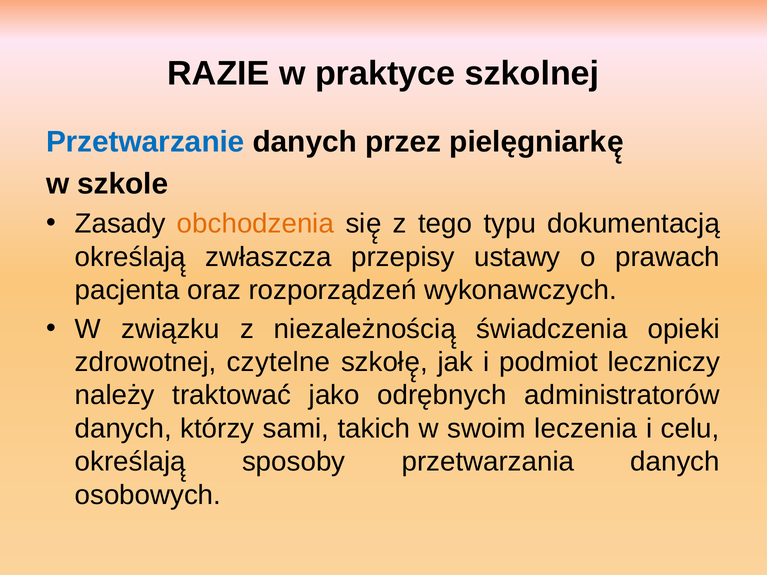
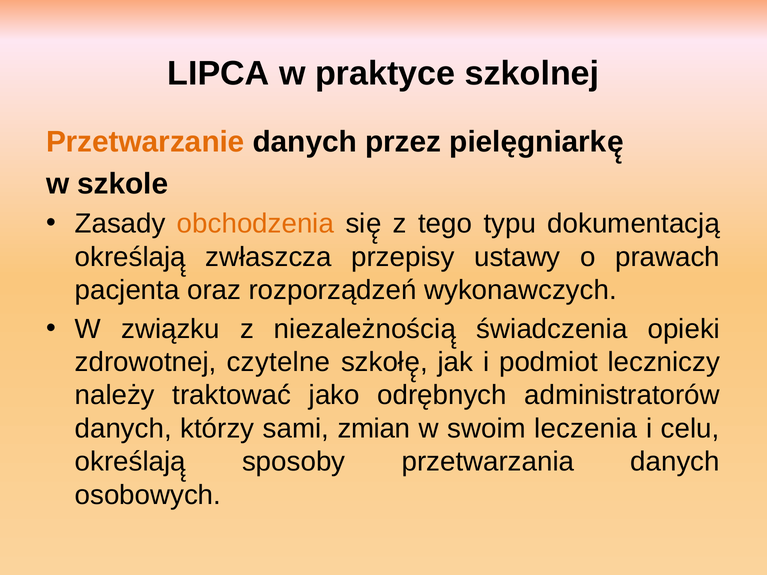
RAZIE: RAZIE -> LIPCA
Przetwarzanie colour: blue -> orange
takich: takich -> zmian
